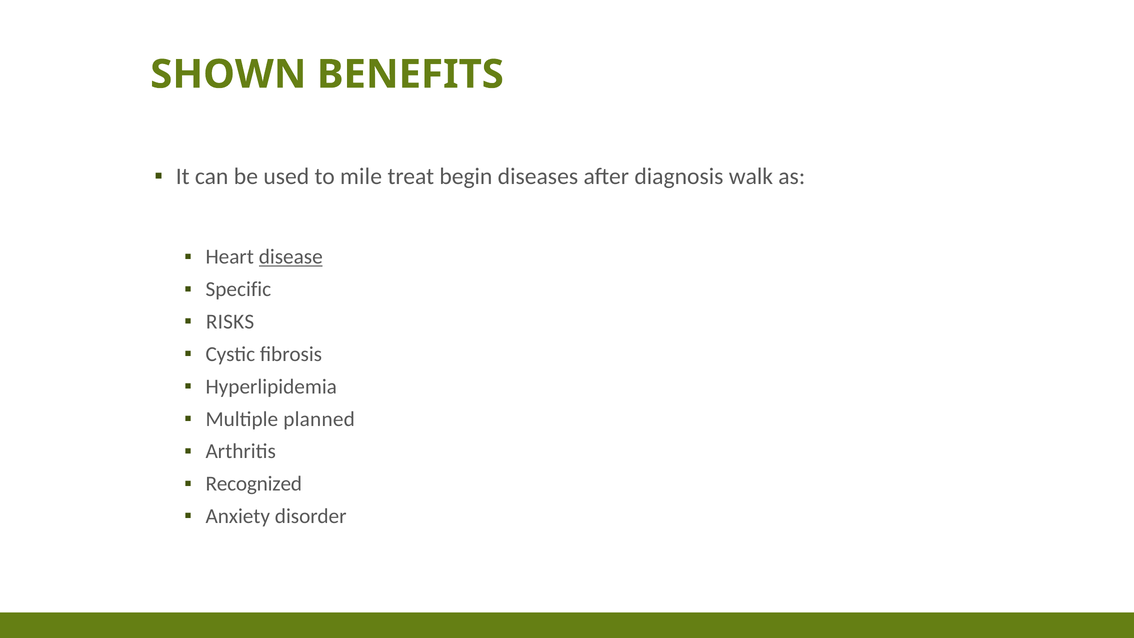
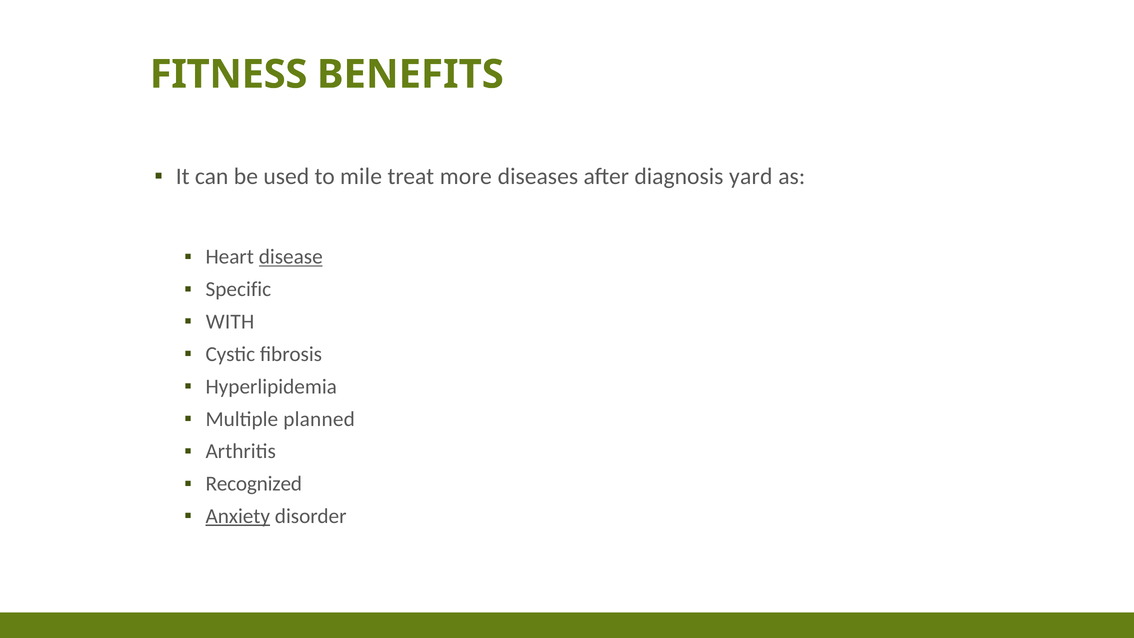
SHOWN: SHOWN -> FITNESS
begin: begin -> more
walk: walk -> yard
RISKS: RISKS -> WITH
Anxiety underline: none -> present
